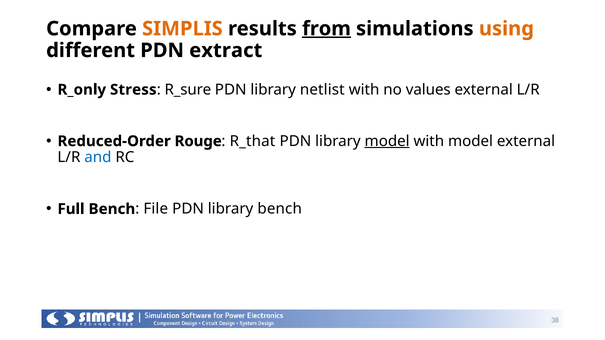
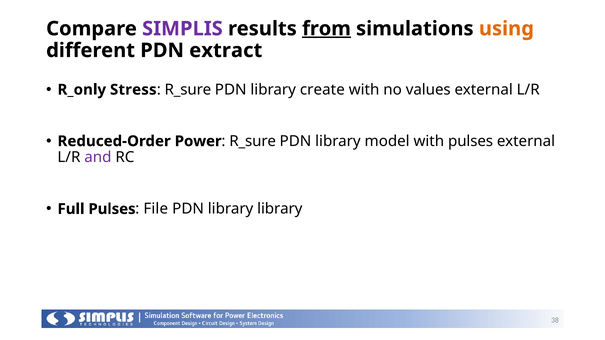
SIMPLIS colour: orange -> purple
netlist: netlist -> create
Rouge: Rouge -> Power
R_that at (252, 141): R_that -> R_sure
model at (387, 141) underline: present -> none
with model: model -> pulses
and colour: blue -> purple
Full Bench: Bench -> Pulses
library bench: bench -> library
